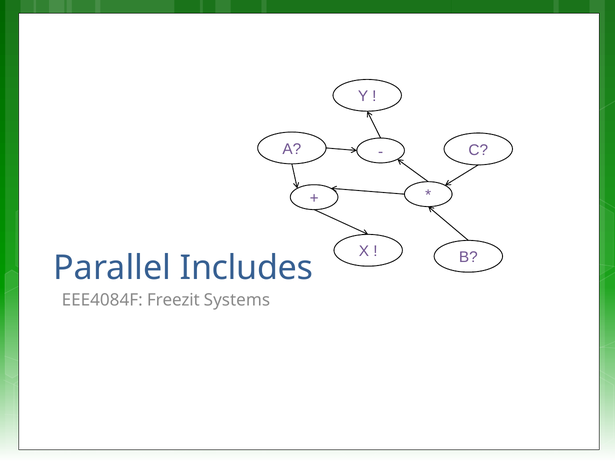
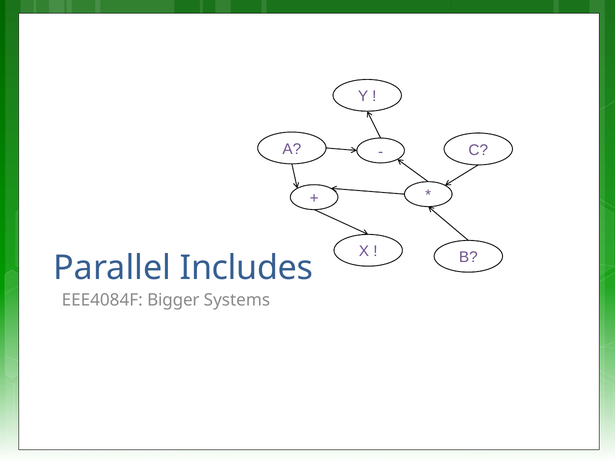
Freezit: Freezit -> Bigger
